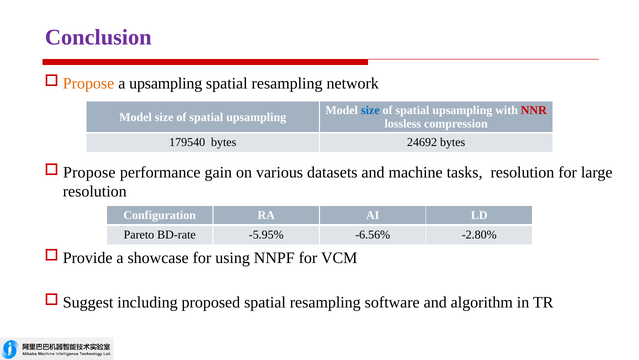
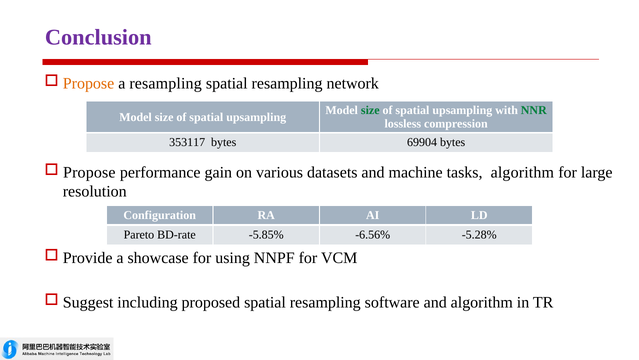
a upsampling: upsampling -> resampling
size at (370, 110) colour: blue -> green
NNR colour: red -> green
179540: 179540 -> 353117
24692: 24692 -> 69904
tasks resolution: resolution -> algorithm
-5.95%: -5.95% -> -5.85%
-2.80%: -2.80% -> -5.28%
